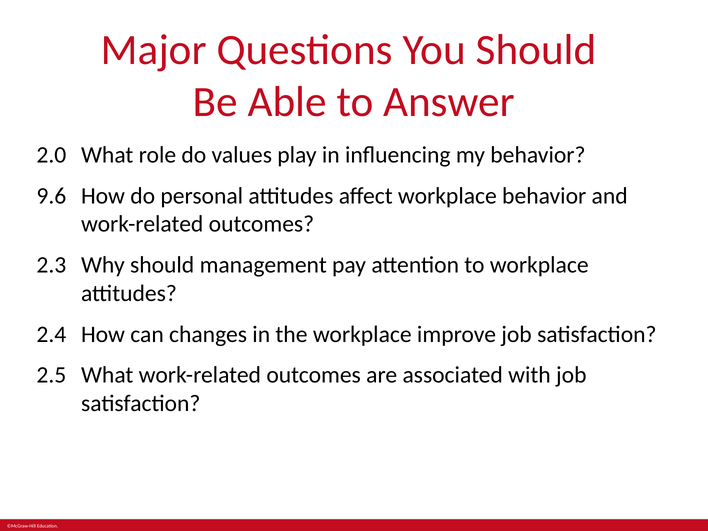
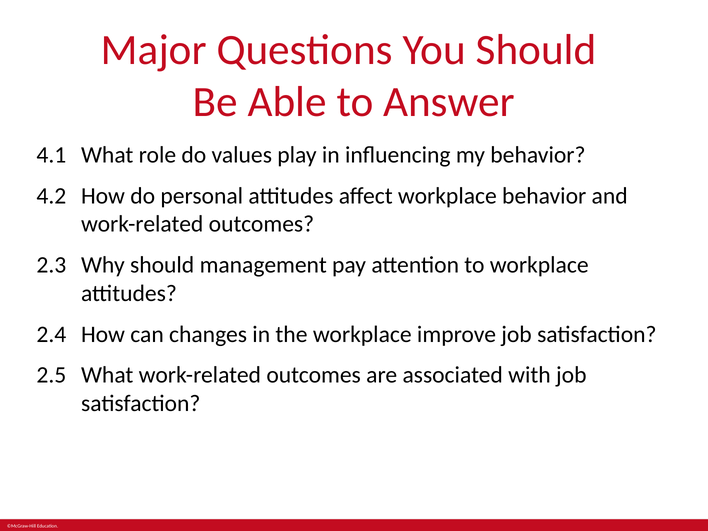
2.0: 2.0 -> 4.1
9.6: 9.6 -> 4.2
